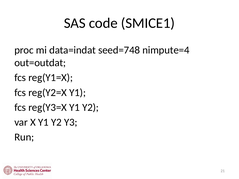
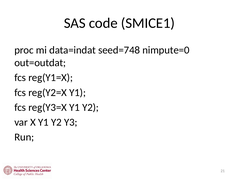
nimpute=4: nimpute=4 -> nimpute=0
